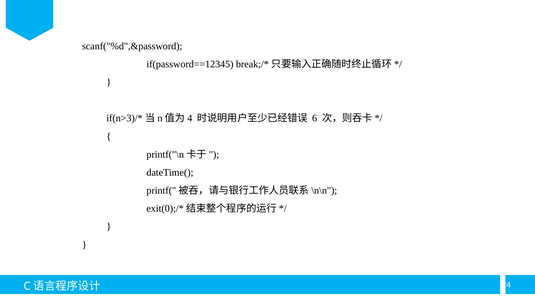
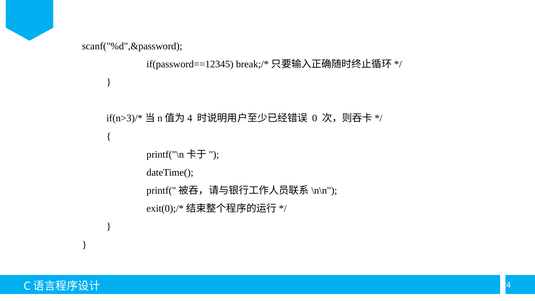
6: 6 -> 0
